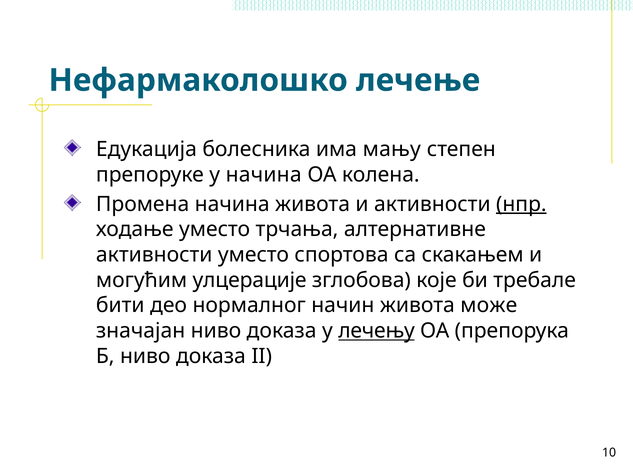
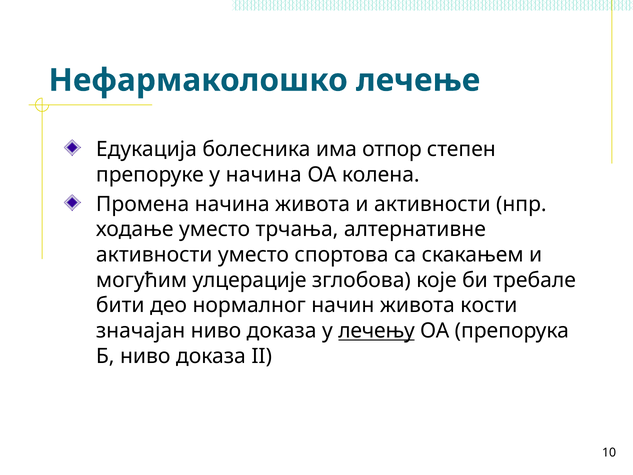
мању: мању -> отпор
нпр underline: present -> none
може: може -> кости
